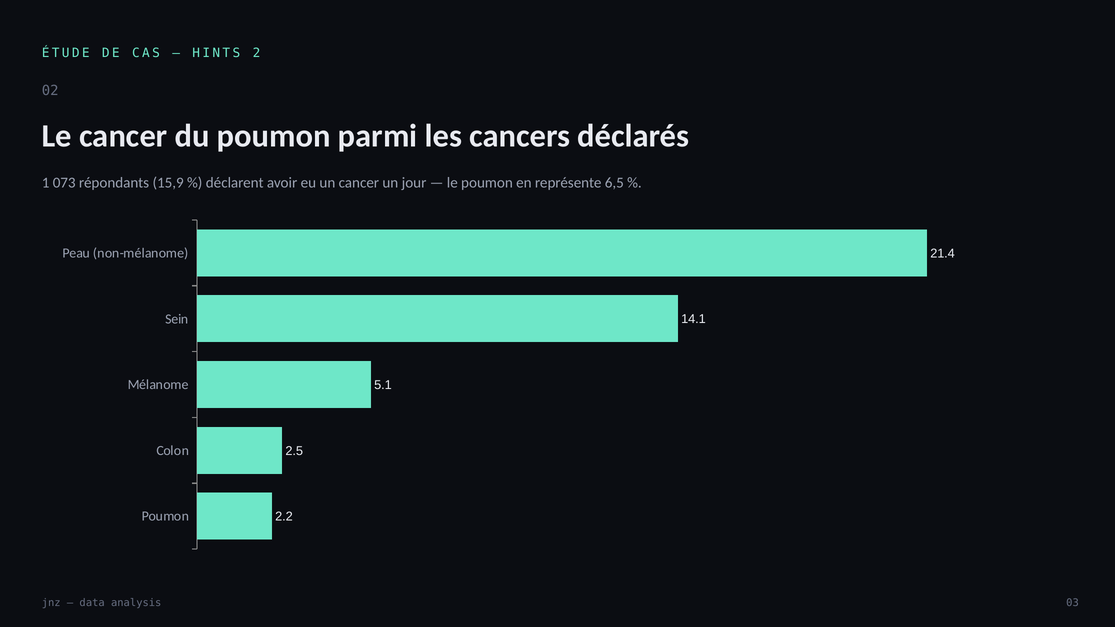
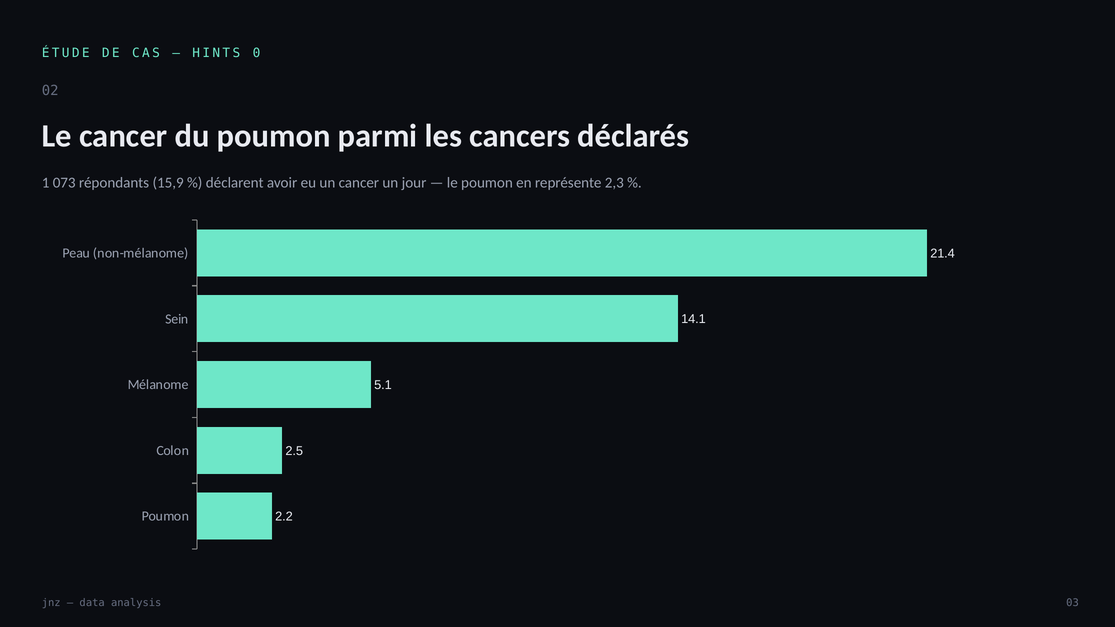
2: 2 -> 0
6,5: 6,5 -> 2,3
